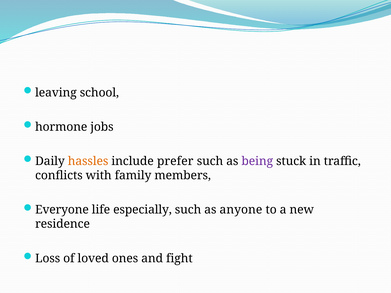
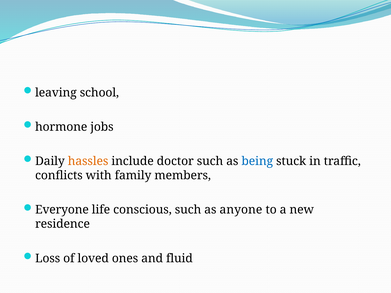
prefer: prefer -> doctor
being colour: purple -> blue
especially: especially -> conscious
fight: fight -> fluid
